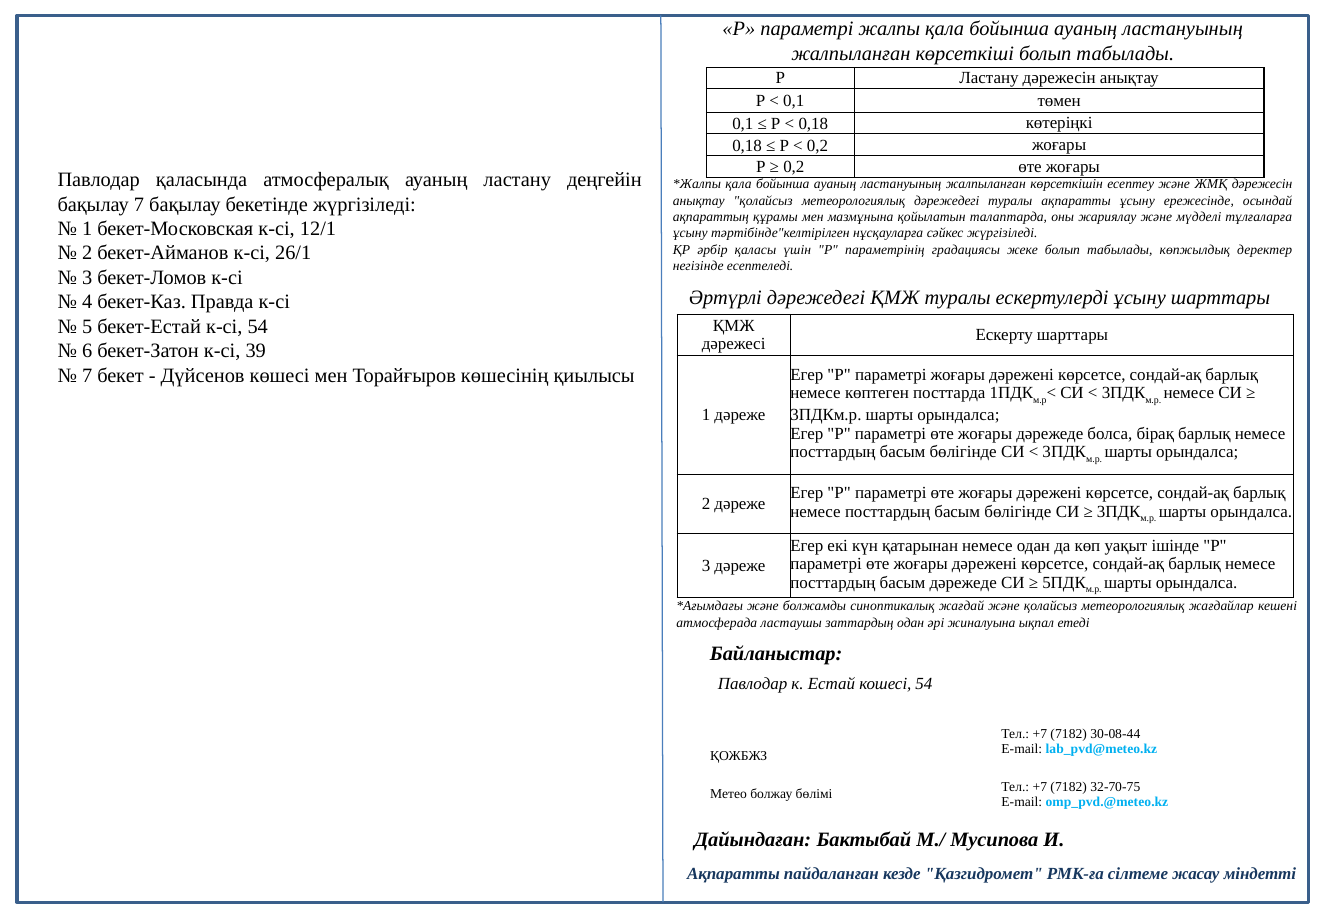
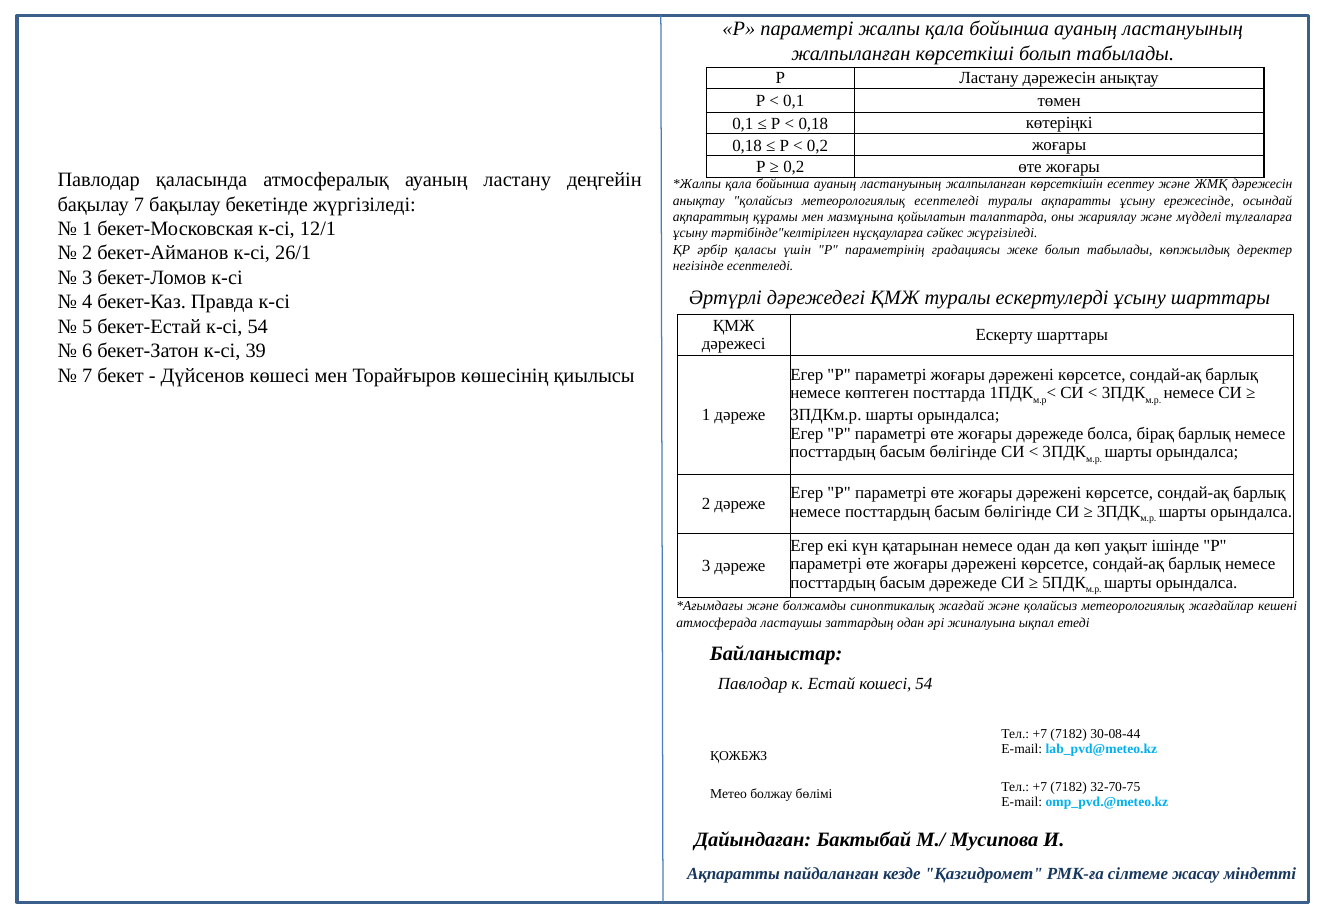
метеорологиялық дәрежедегі: дәрежедегі -> есептеледі
